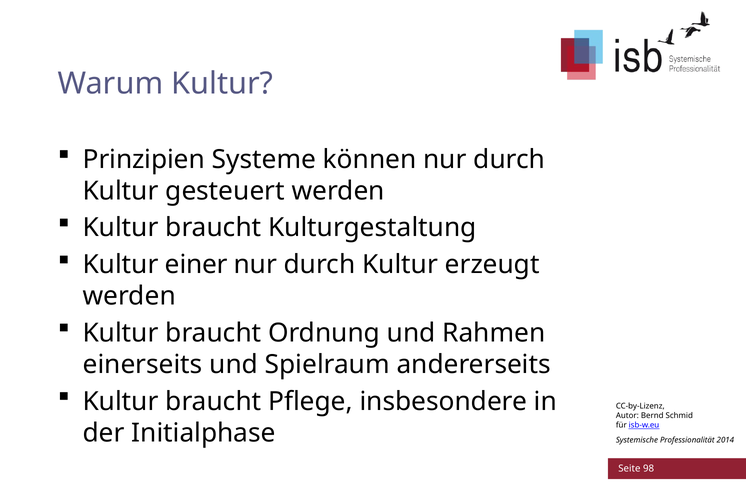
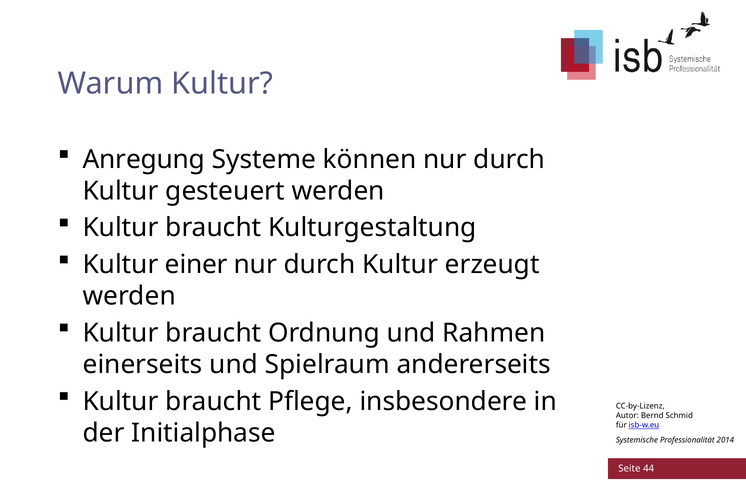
Prinzipien: Prinzipien -> Anregung
98: 98 -> 44
